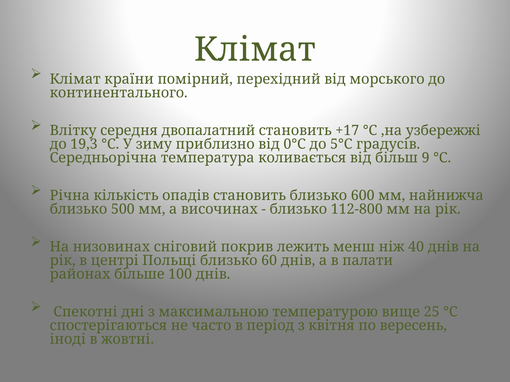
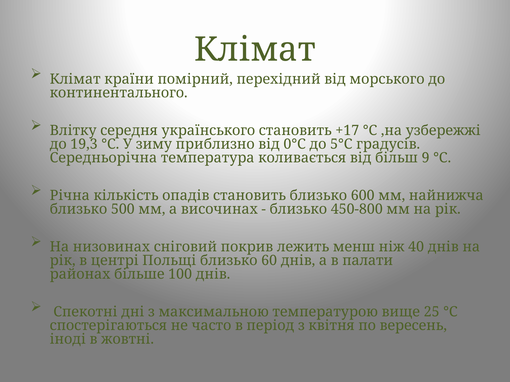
двопалатний: двопалатний -> українського
112-800: 112-800 -> 450-800
